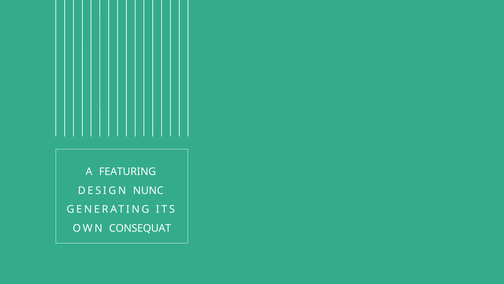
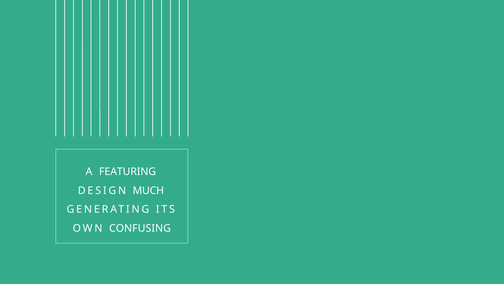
NUNC: NUNC -> MUCH
CONSEQUAT: CONSEQUAT -> CONFUSING
